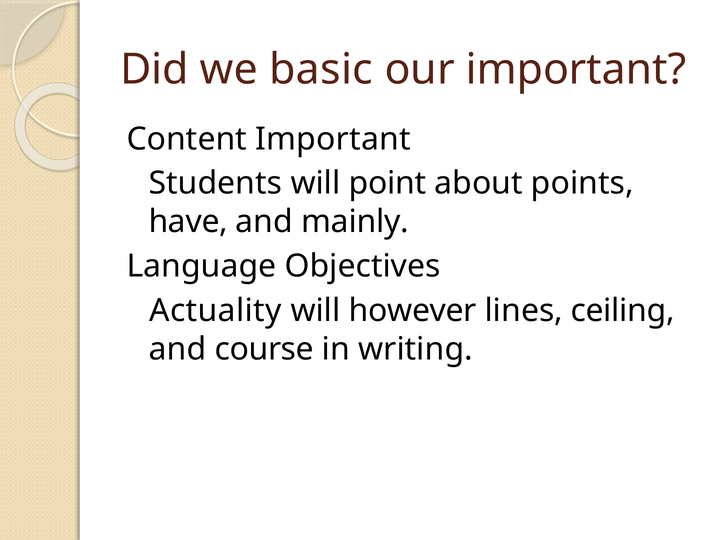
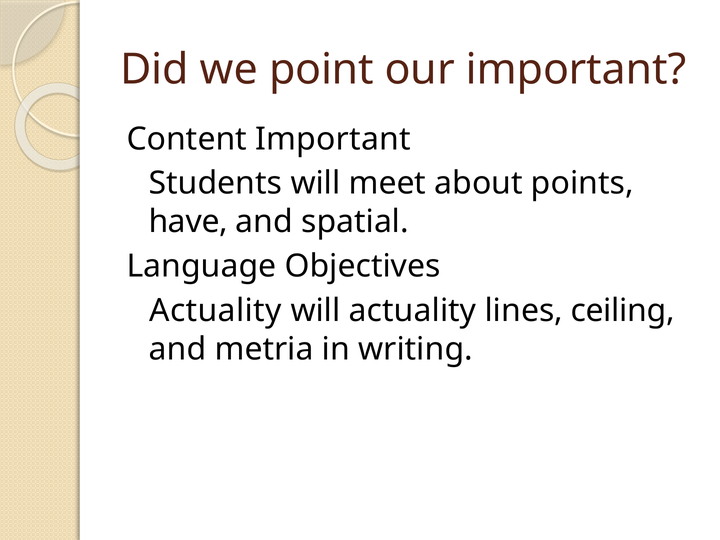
basic: basic -> point
point: point -> meet
mainly: mainly -> spatial
will however: however -> actuality
course: course -> metria
